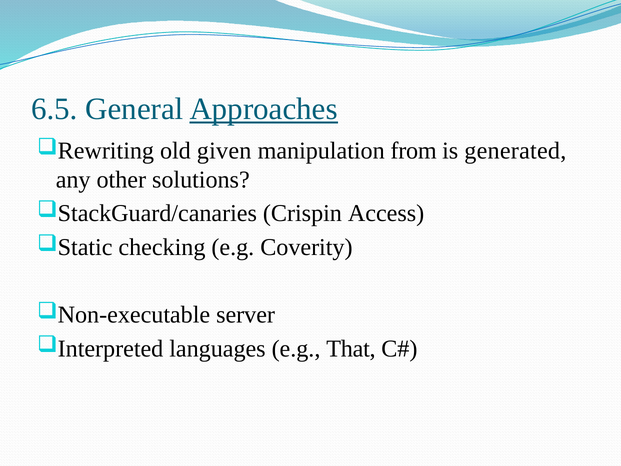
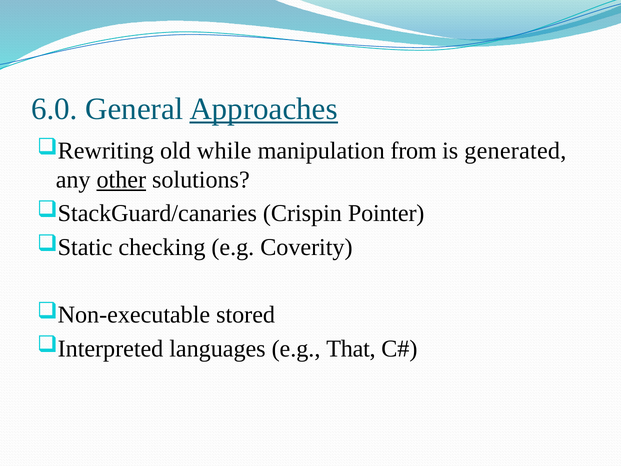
6.5: 6.5 -> 6.0
given: given -> while
other underline: none -> present
Access: Access -> Pointer
server: server -> stored
